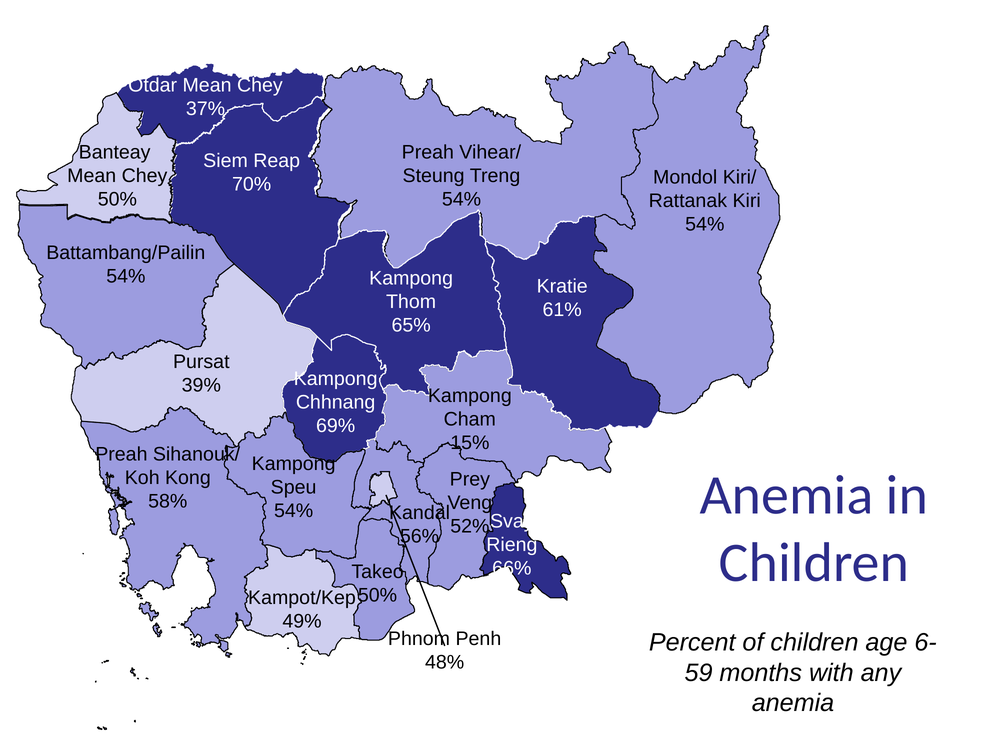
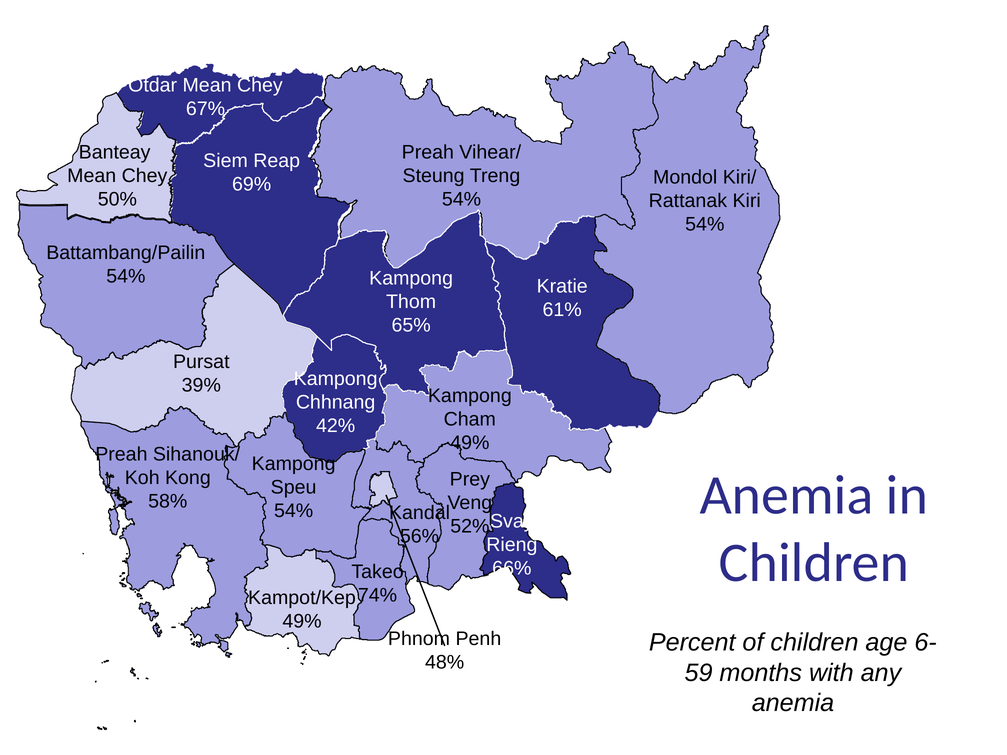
37%: 37% -> 67%
70%: 70% -> 69%
69%: 69% -> 42%
15% at (470, 443): 15% -> 49%
50% at (378, 595): 50% -> 74%
